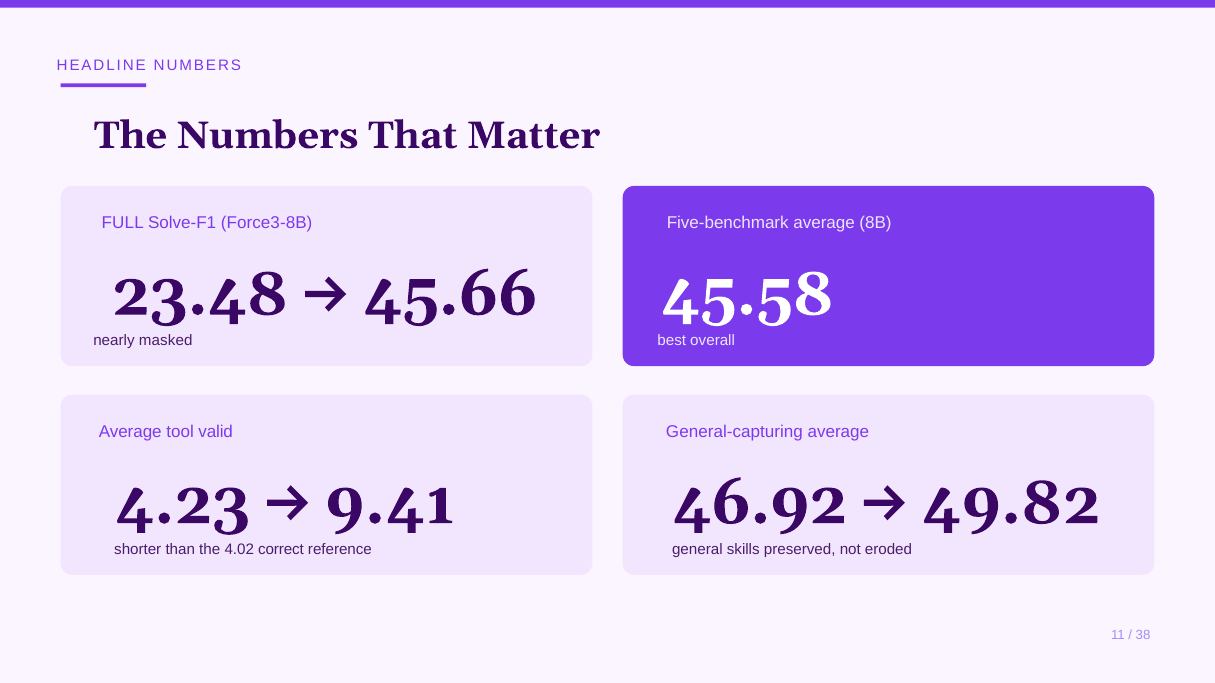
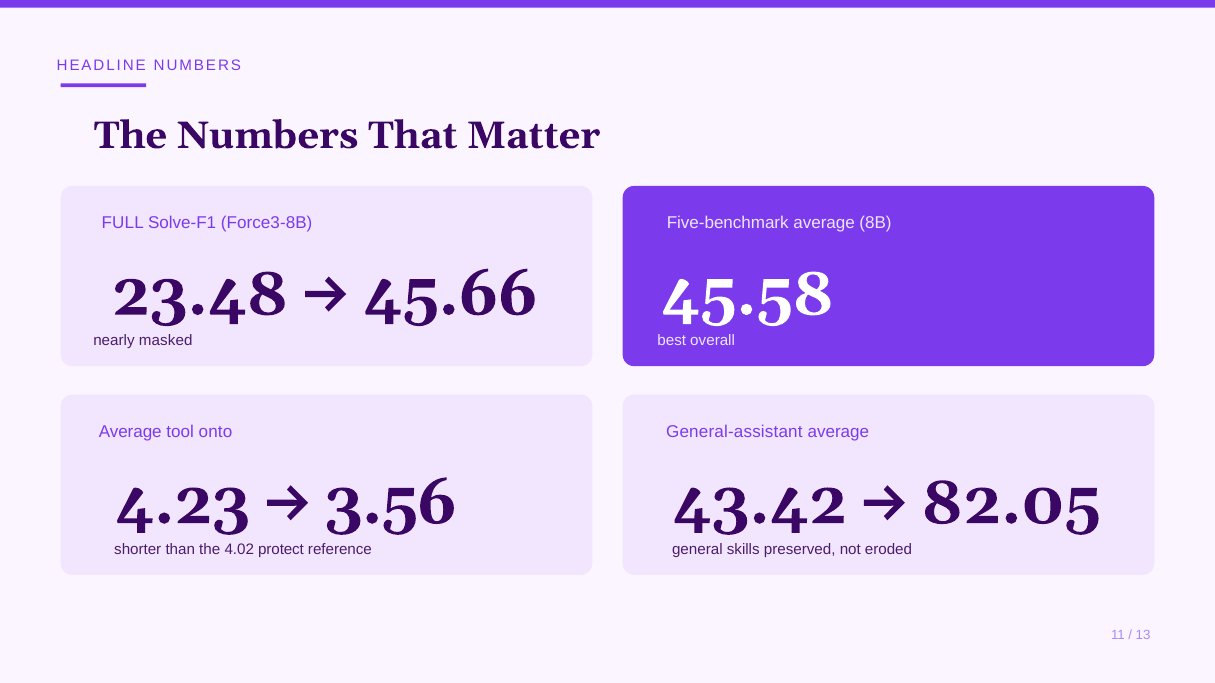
valid: valid -> onto
General-capturing: General-capturing -> General-assistant
9.41: 9.41 -> 3.56
46.92: 46.92 -> 43.42
49.82: 49.82 -> 82.05
correct: correct -> protect
38: 38 -> 13
